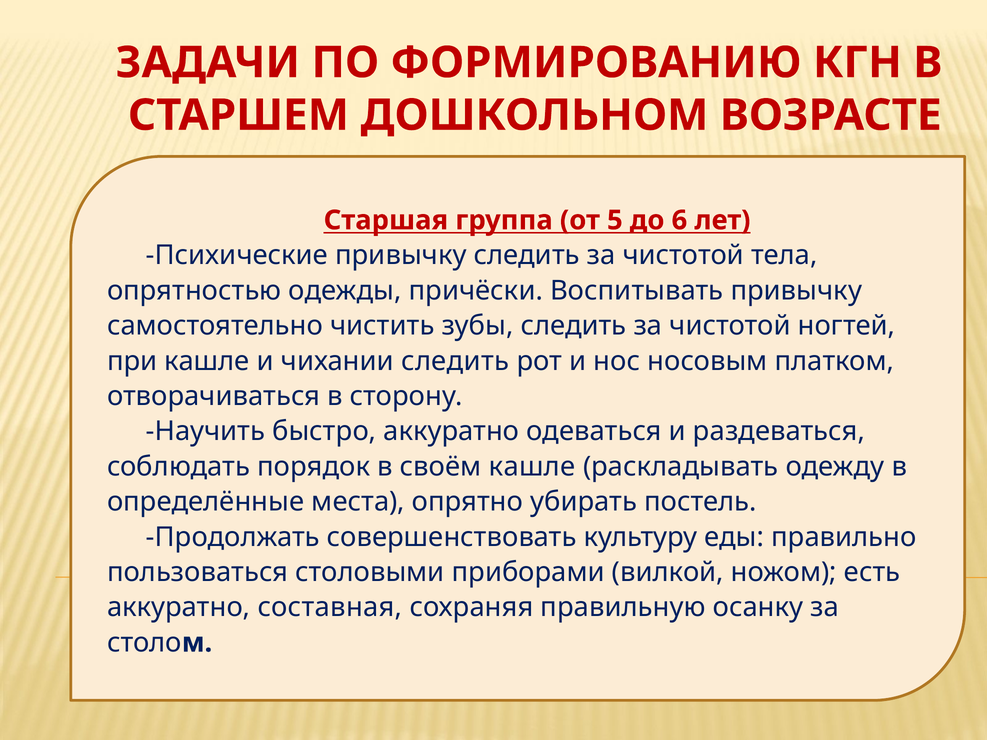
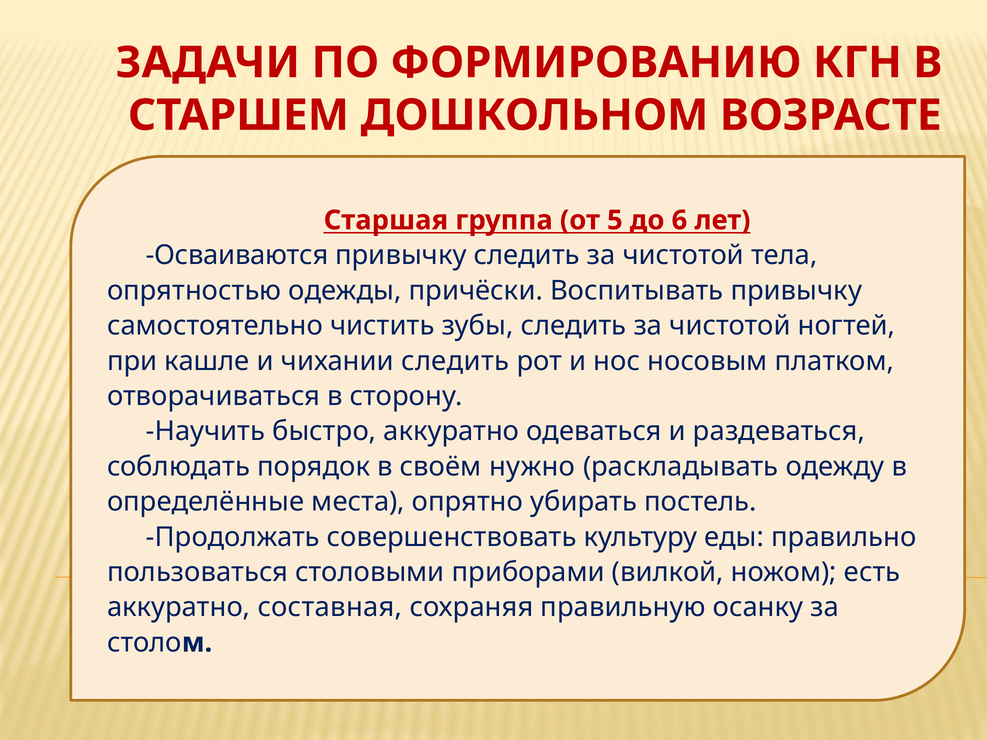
Психические: Психические -> Осваиваются
своём кашле: кашле -> нужно
